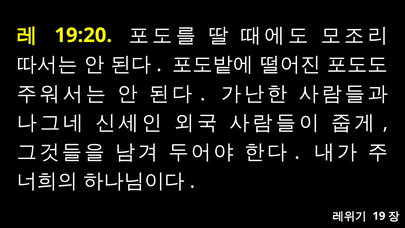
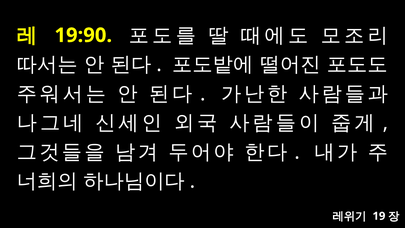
19:20: 19:20 -> 19:90
